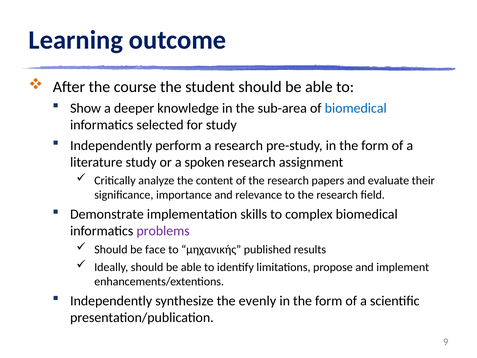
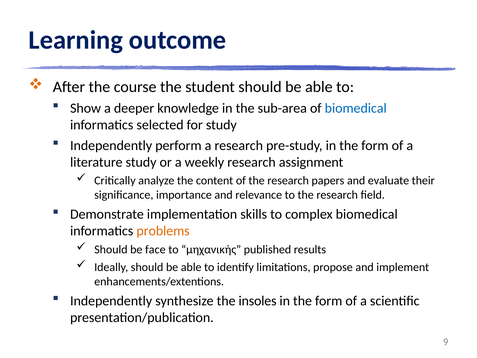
spoken: spoken -> weekly
problems colour: purple -> orange
evenly: evenly -> insoles
